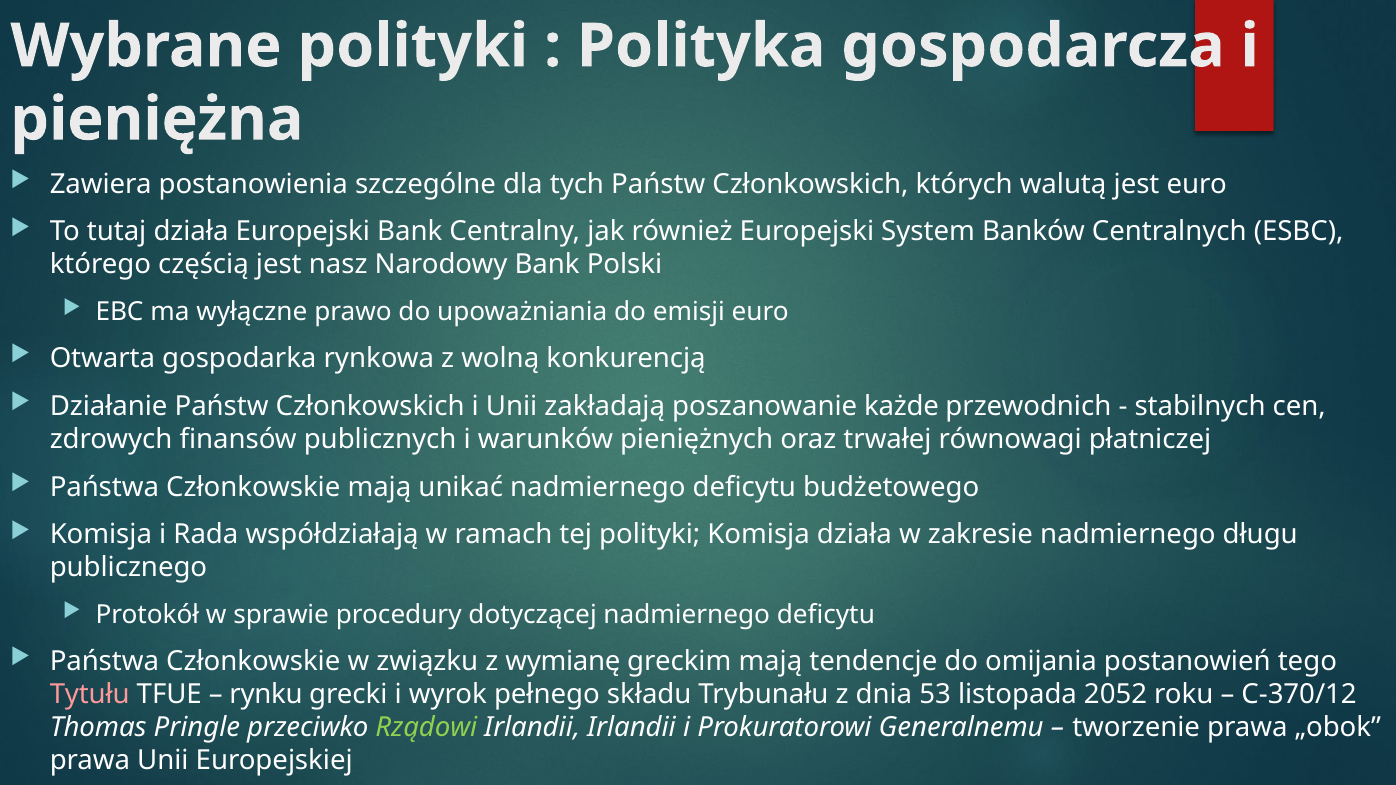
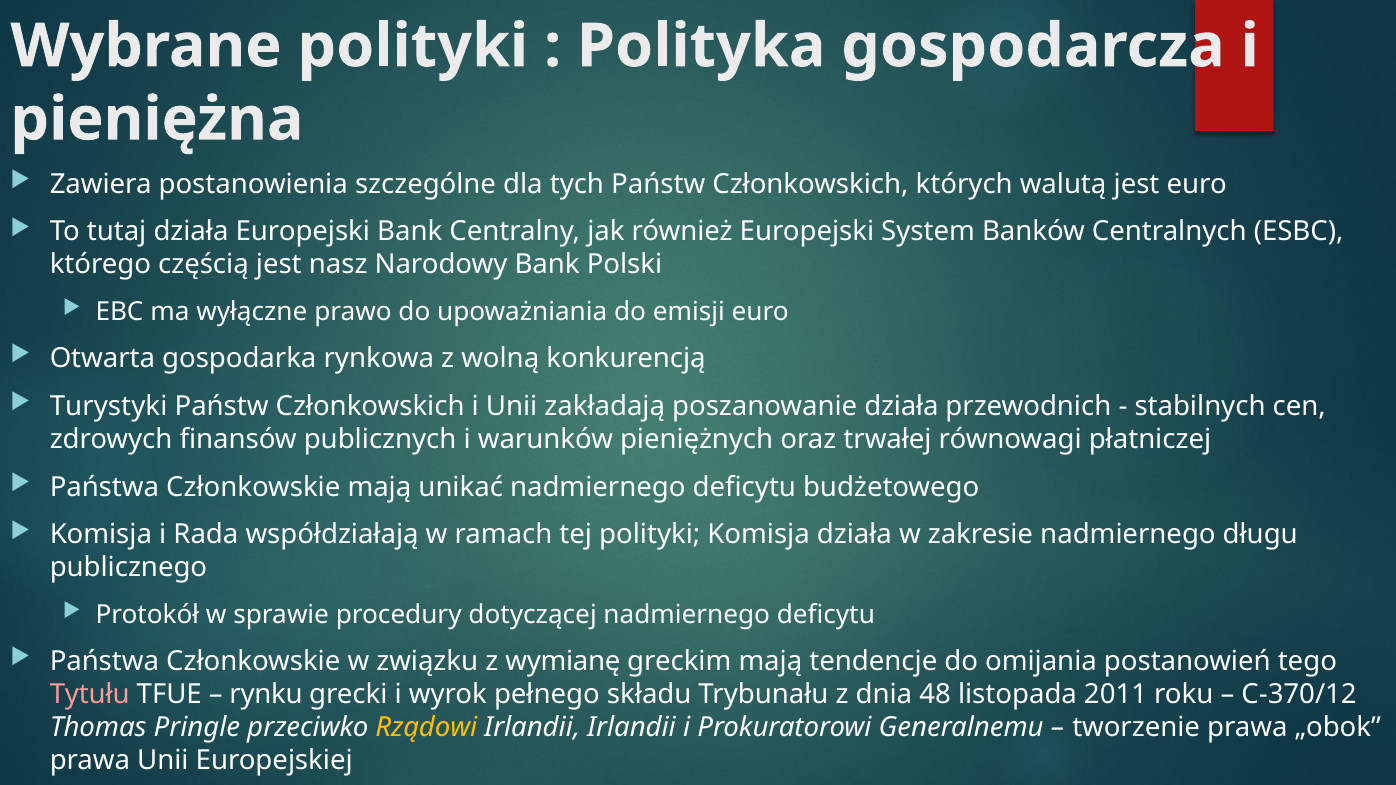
Działanie: Działanie -> Turystyki
poszanowanie każde: każde -> działa
53: 53 -> 48
2052: 2052 -> 2011
Rządowi colour: light green -> yellow
